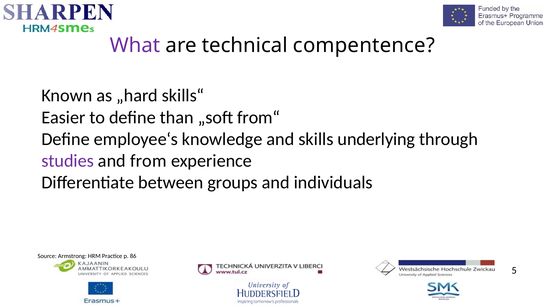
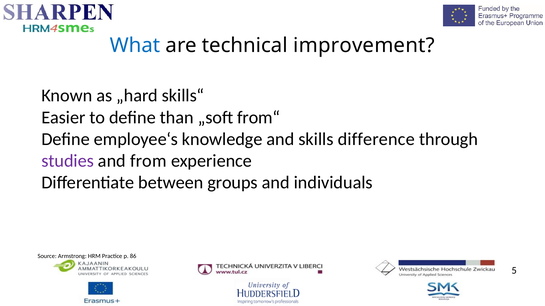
What colour: purple -> blue
compentence: compentence -> improvement
underlying: underlying -> difference
